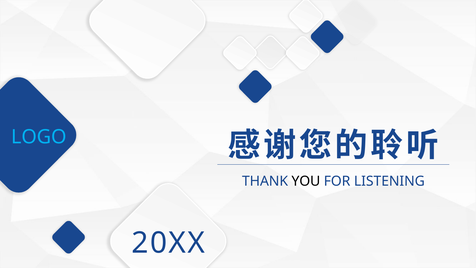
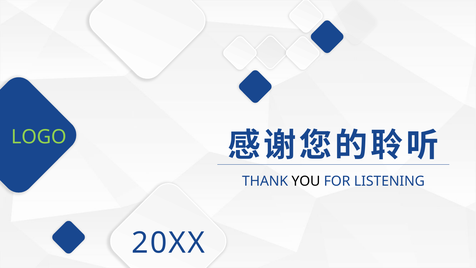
LOGO colour: light blue -> light green
